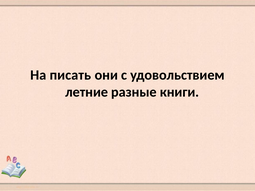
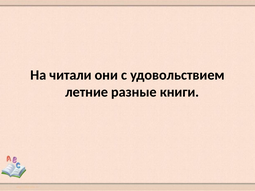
писать: писать -> читали
